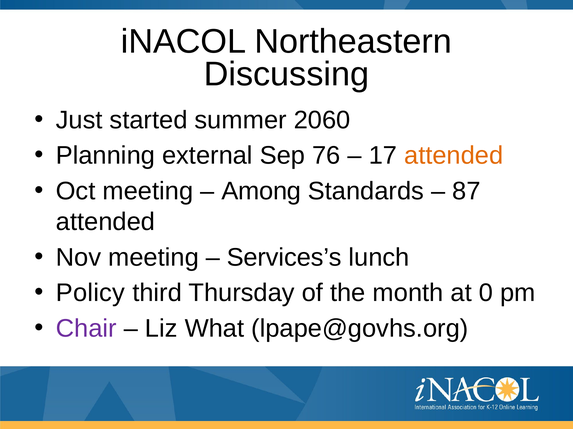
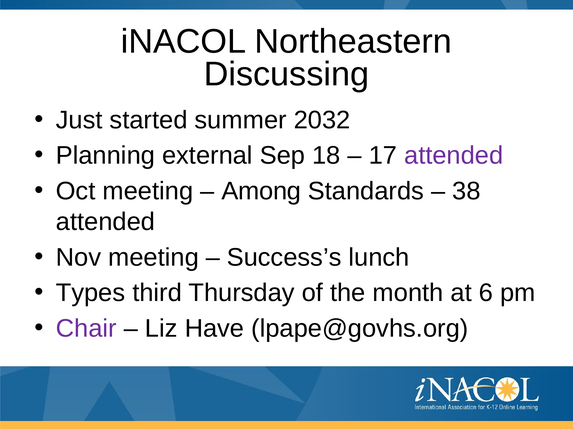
2060: 2060 -> 2032
76: 76 -> 18
attended at (454, 156) colour: orange -> purple
87: 87 -> 38
Services’s: Services’s -> Success’s
Policy: Policy -> Types
0: 0 -> 6
What: What -> Have
